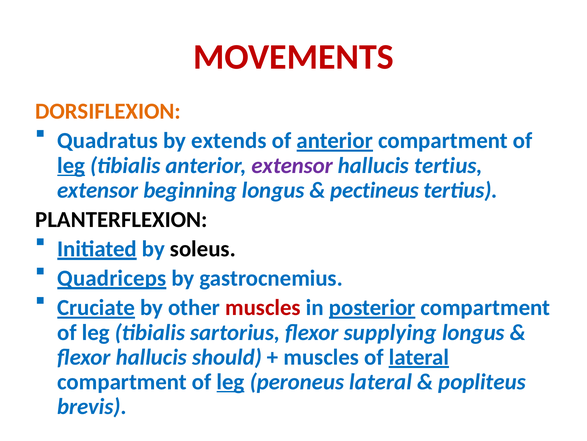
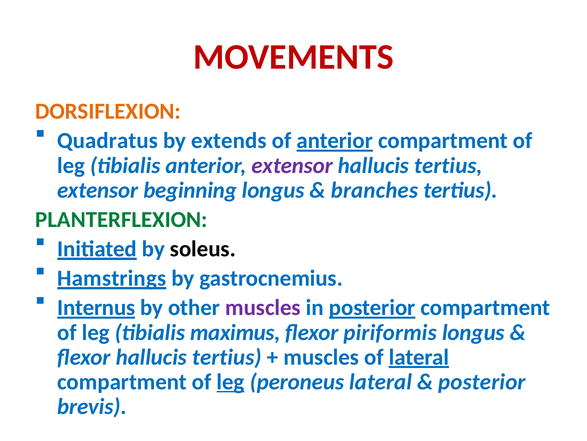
leg at (71, 165) underline: present -> none
pectineus: pectineus -> branches
PLANTERFLEXION colour: black -> green
Quadriceps: Quadriceps -> Hamstrings
Cruciate: Cruciate -> Internus
muscles at (263, 307) colour: red -> purple
sartorius: sartorius -> maximus
supplying: supplying -> piriformis
flexor hallucis should: should -> tertius
popliteus at (482, 381): popliteus -> posterior
